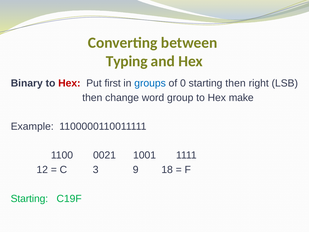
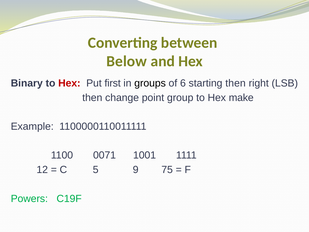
Typing: Typing -> Below
groups colour: blue -> black
0: 0 -> 6
word: word -> point
0021: 0021 -> 0071
3: 3 -> 5
18: 18 -> 75
Starting at (29, 198): Starting -> Powers
